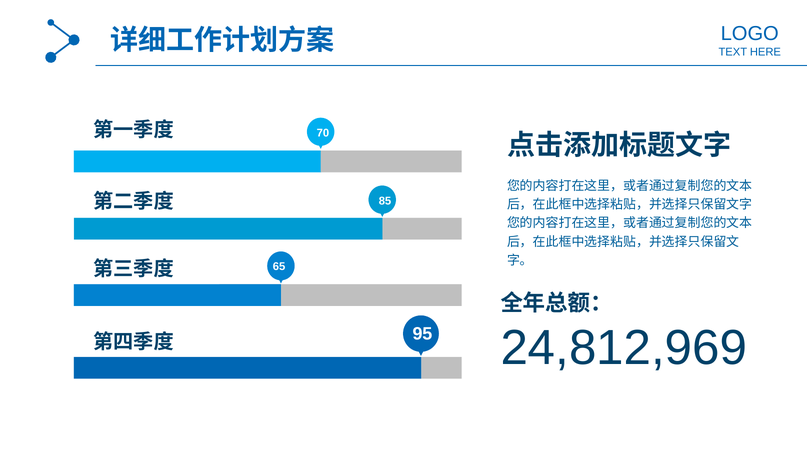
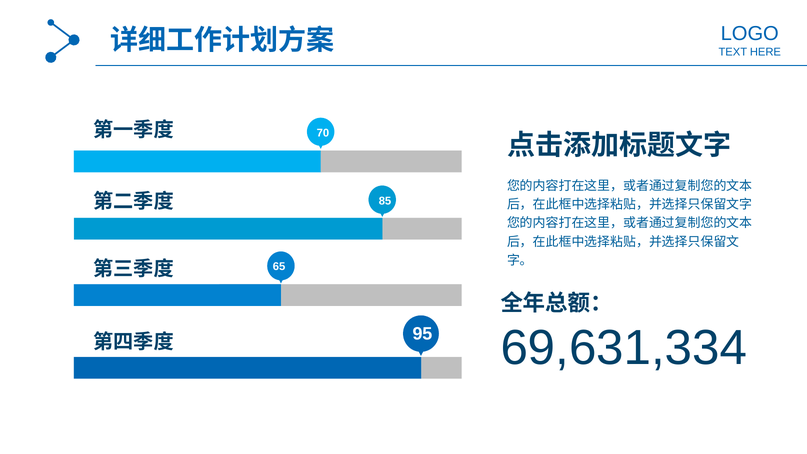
24,812,969: 24,812,969 -> 69,631,334
